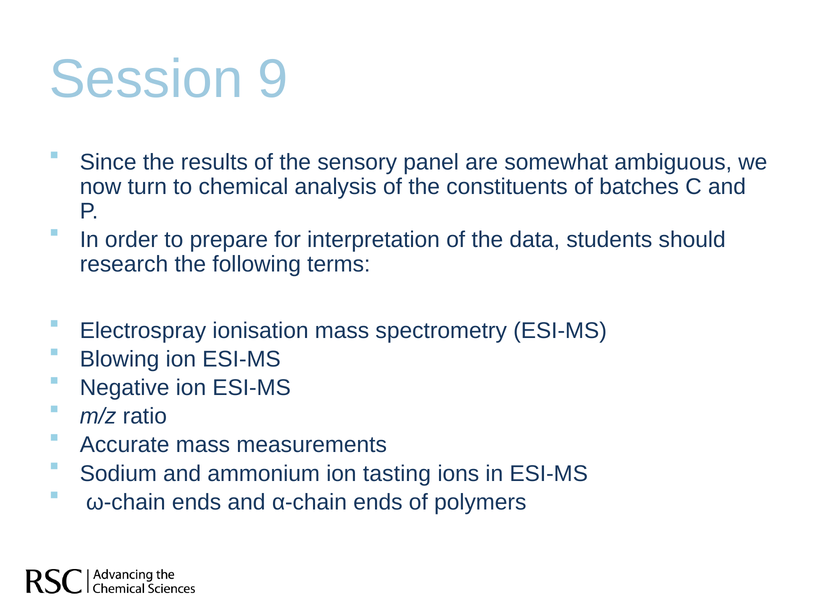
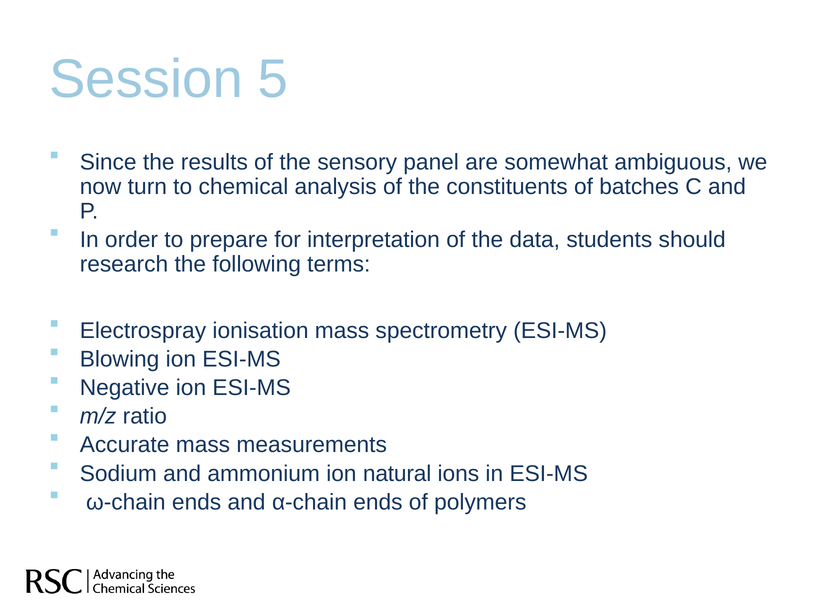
9: 9 -> 5
tasting: tasting -> natural
